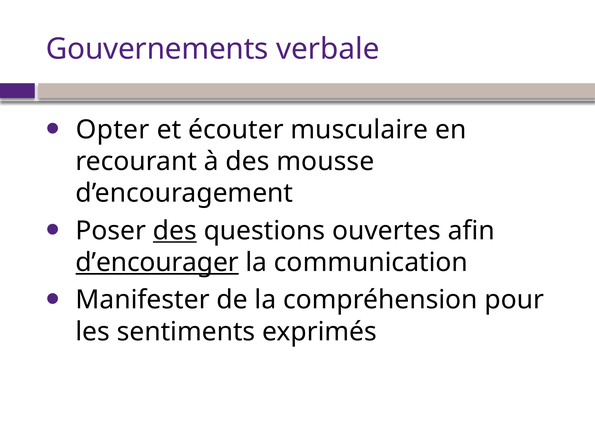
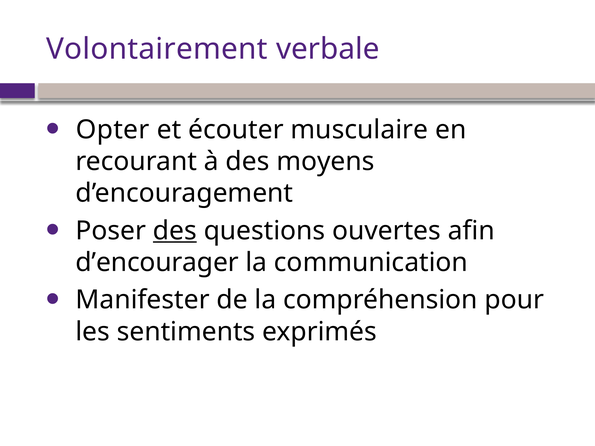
Gouvernements: Gouvernements -> Volontairement
mousse: mousse -> moyens
d’encourager underline: present -> none
